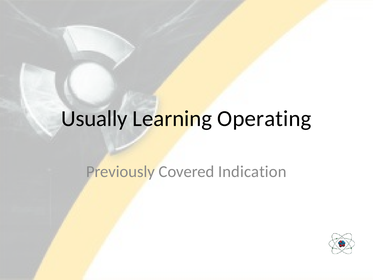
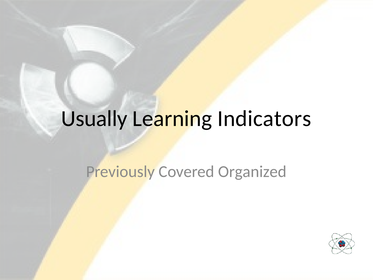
Operating: Operating -> Indicators
Indication: Indication -> Organized
